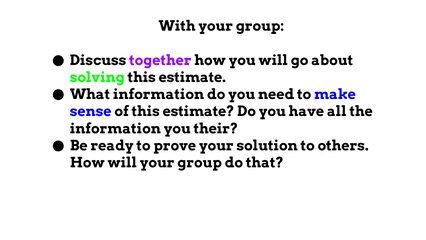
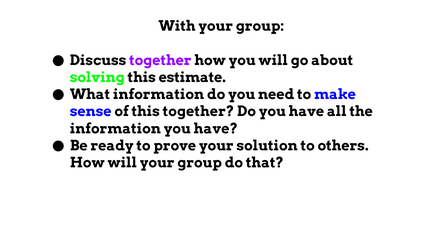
of this estimate: estimate -> together
information you their: their -> have
